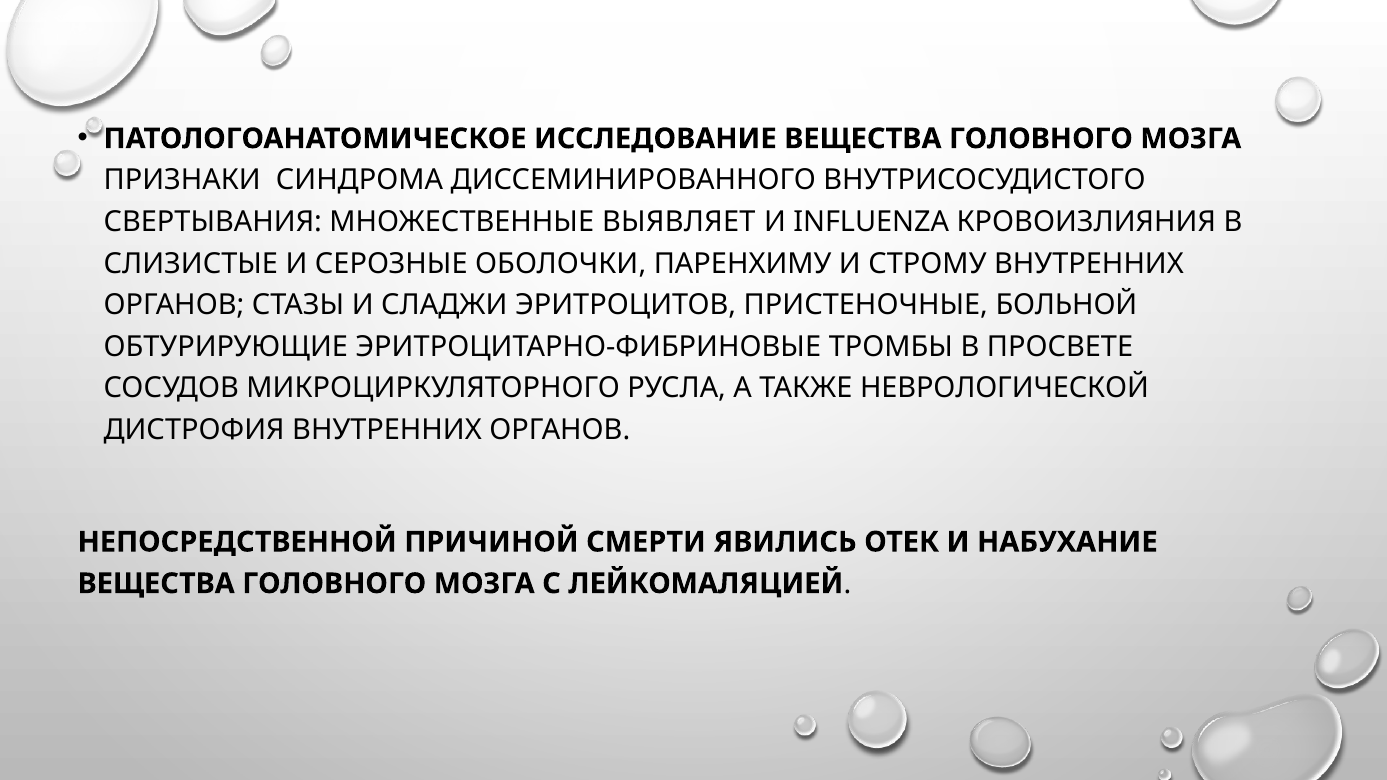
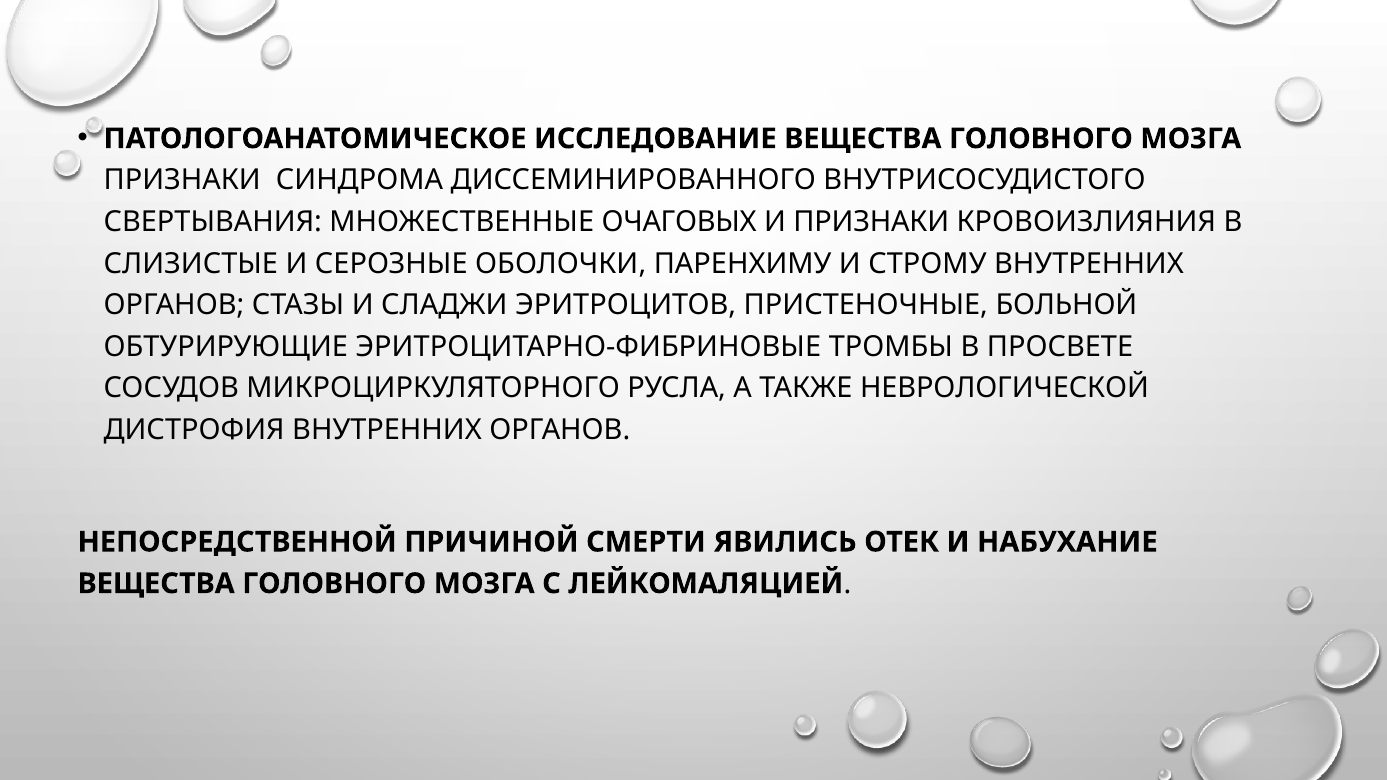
ВЫЯВЛЯЕТ: ВЫЯВЛЯЕТ -> ОЧАГОВЫХ
И INFLUENZA: INFLUENZA -> ПРИЗНАКИ
